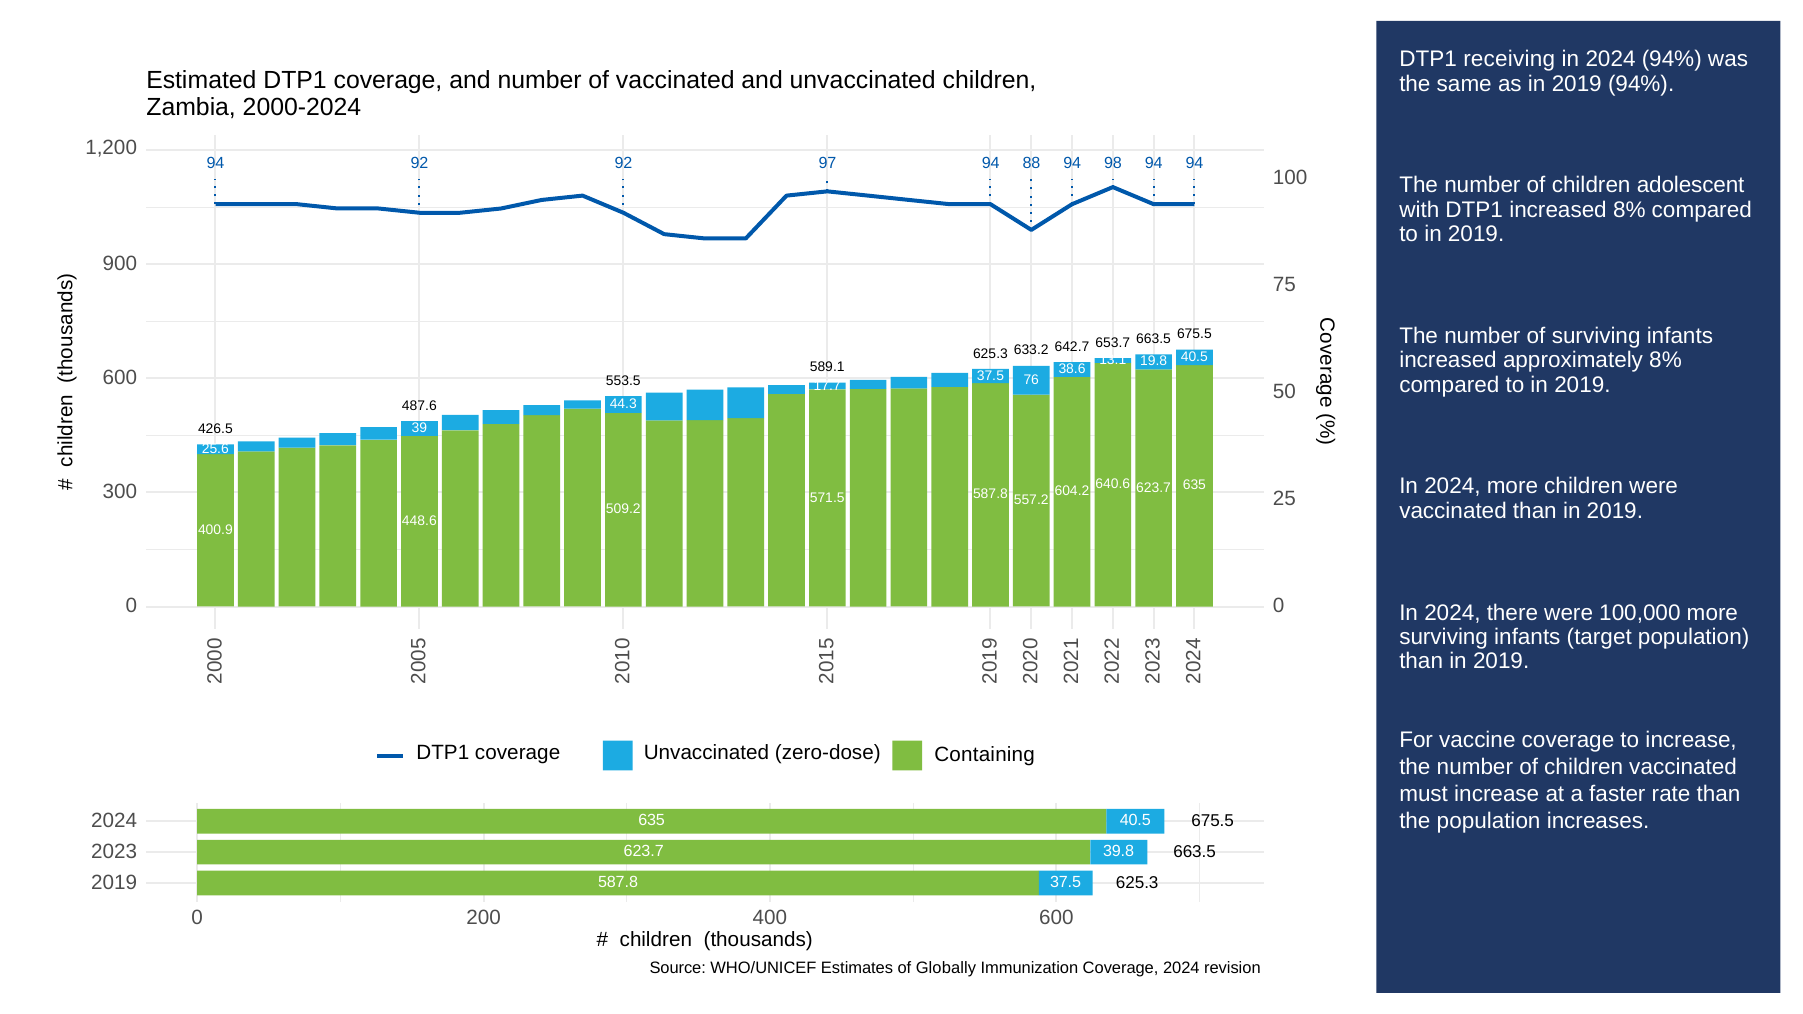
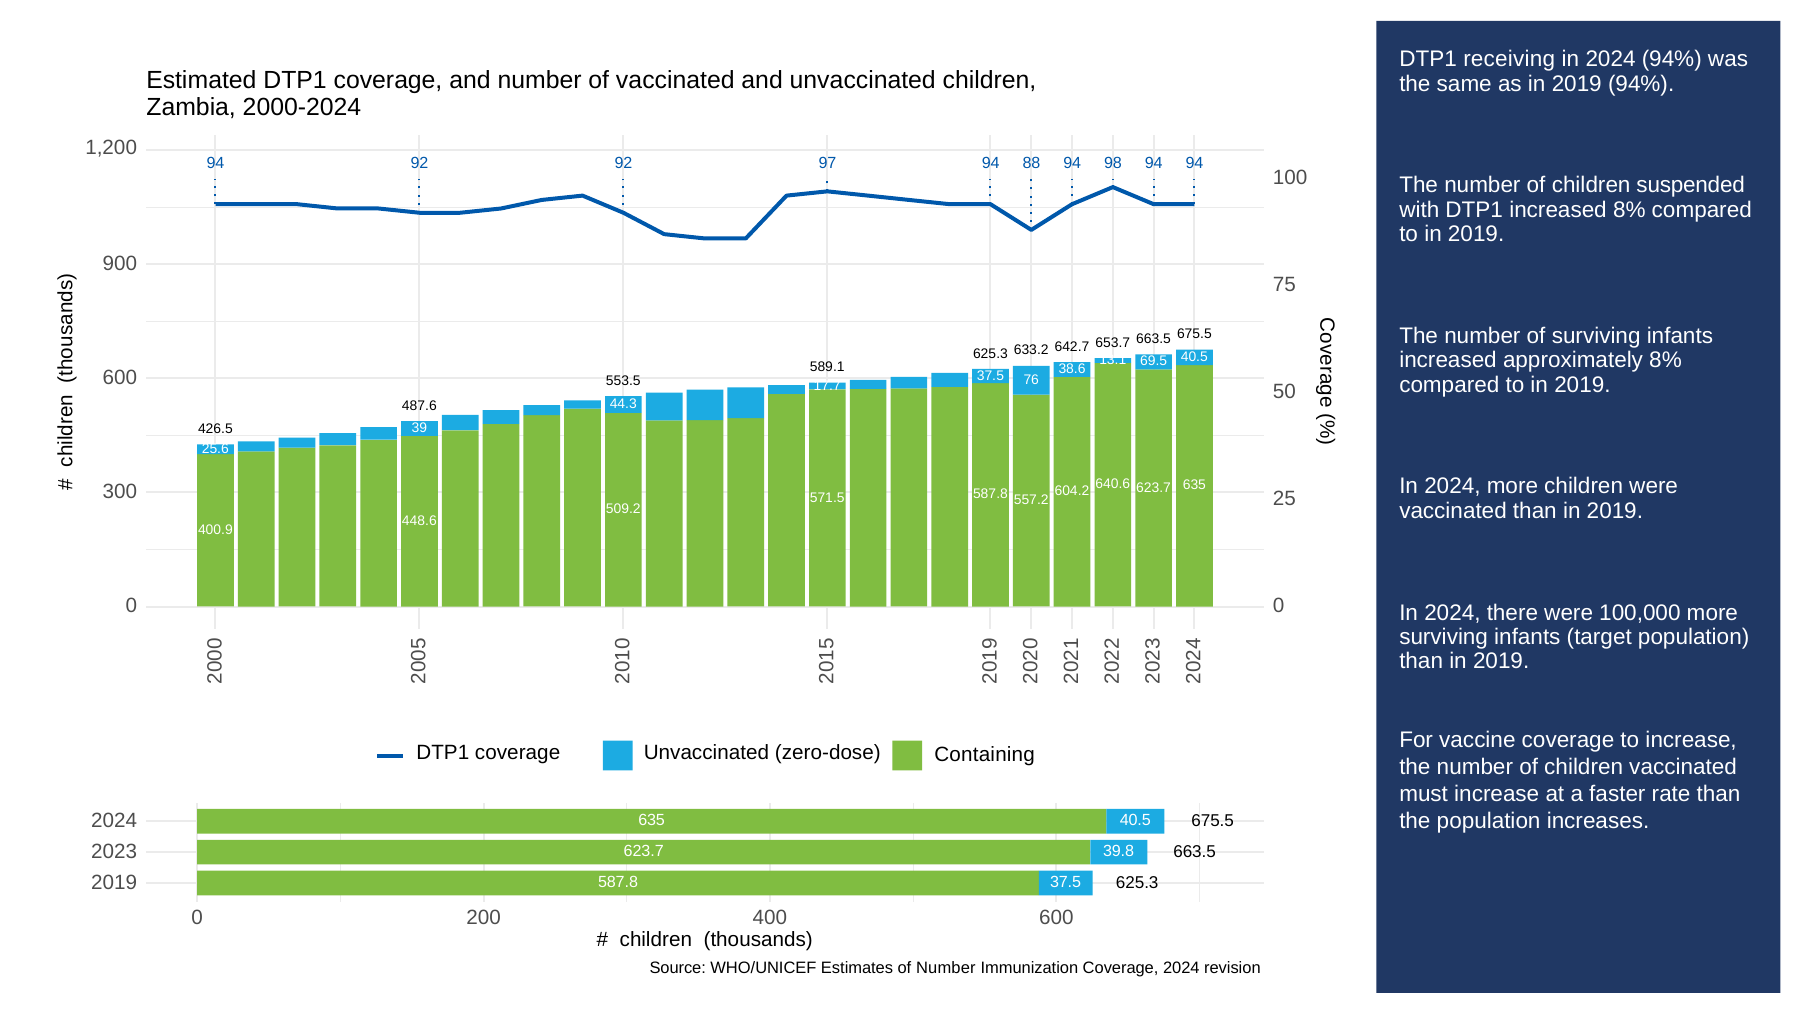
adolescent: adolescent -> suspended
19.8: 19.8 -> 69.5
of Globally: Globally -> Number
